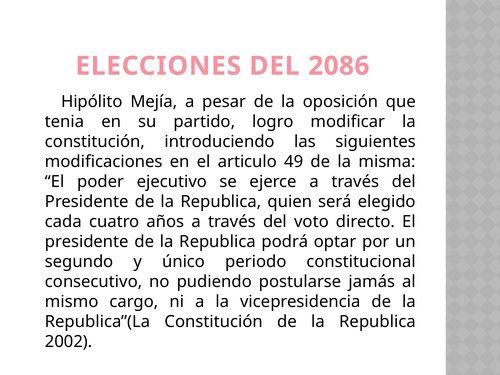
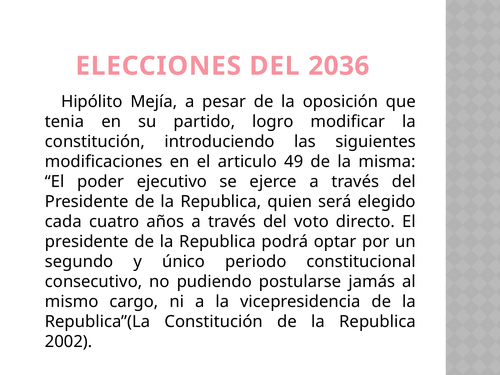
2086: 2086 -> 2036
